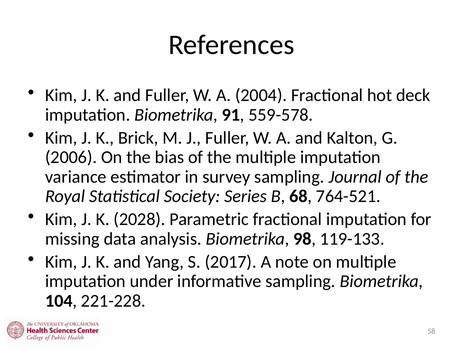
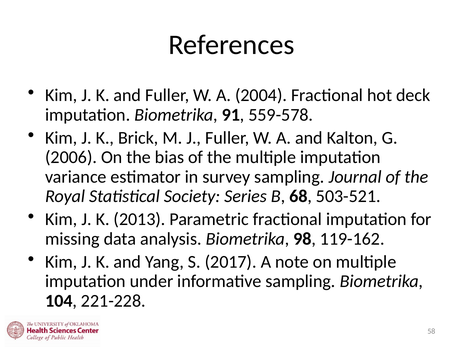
764-521: 764-521 -> 503-521
2028: 2028 -> 2013
119-133: 119-133 -> 119-162
